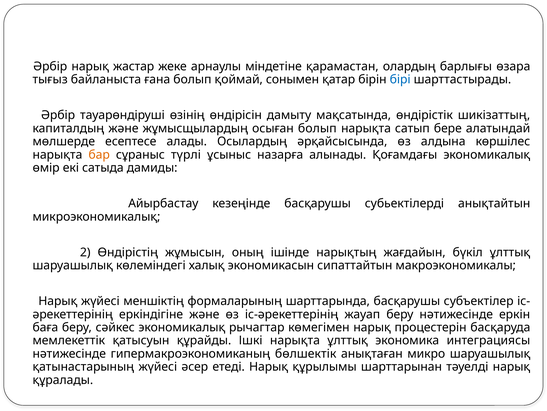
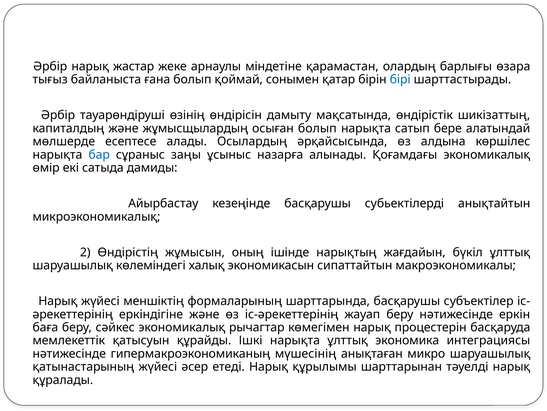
бар colour: orange -> blue
түрлі: түрлі -> заңы
бөлшектік: бөлшектік -> мүшесінің
